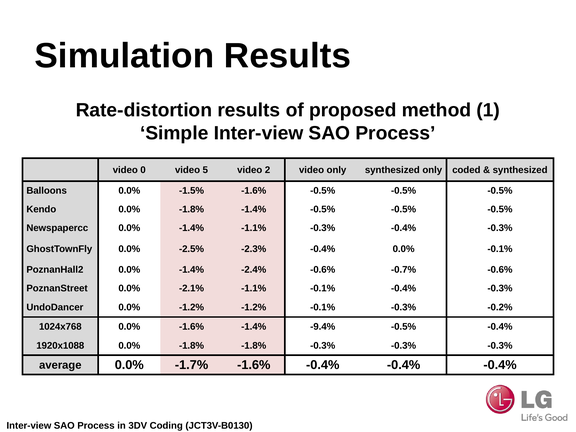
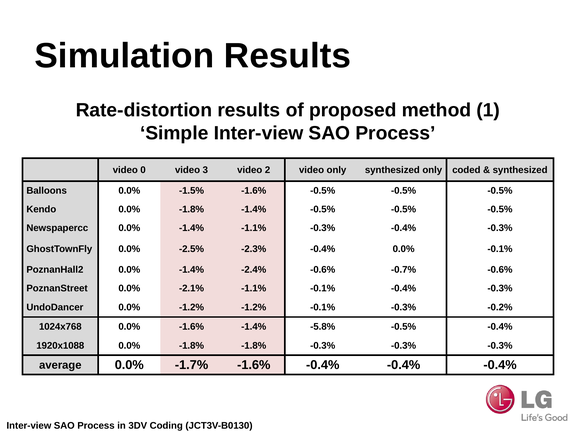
5: 5 -> 3
-9.4%: -9.4% -> -5.8%
